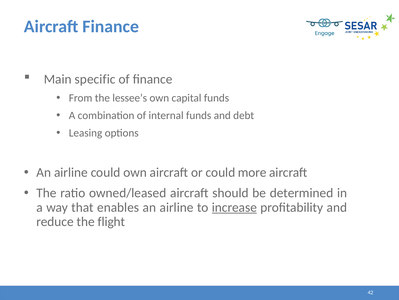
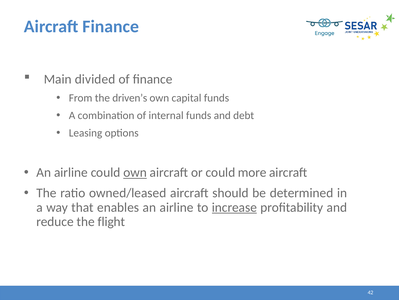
specific: specific -> divided
lessee’s: lessee’s -> driven’s
own at (135, 172) underline: none -> present
